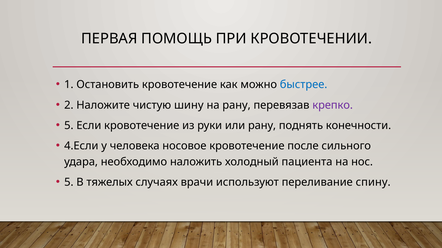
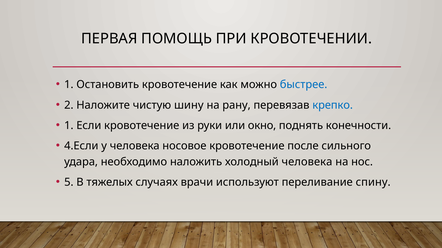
крепко colour: purple -> blue
5 at (69, 126): 5 -> 1
или рану: рану -> окно
холодный пациента: пациента -> человека
